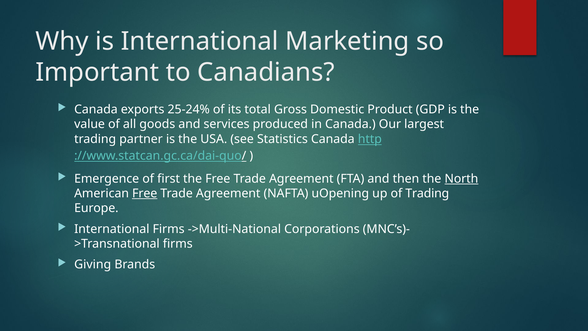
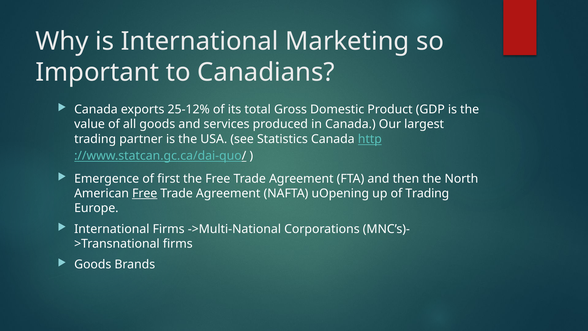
25-24%: 25-24% -> 25-12%
North underline: present -> none
Giving at (93, 264): Giving -> Goods
